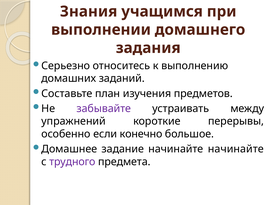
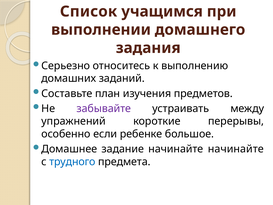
Знания: Знания -> Список
конечно: конечно -> ребенке
трудного colour: purple -> blue
